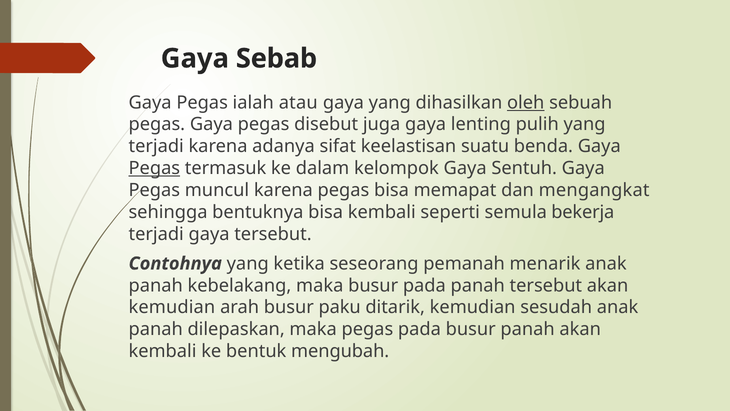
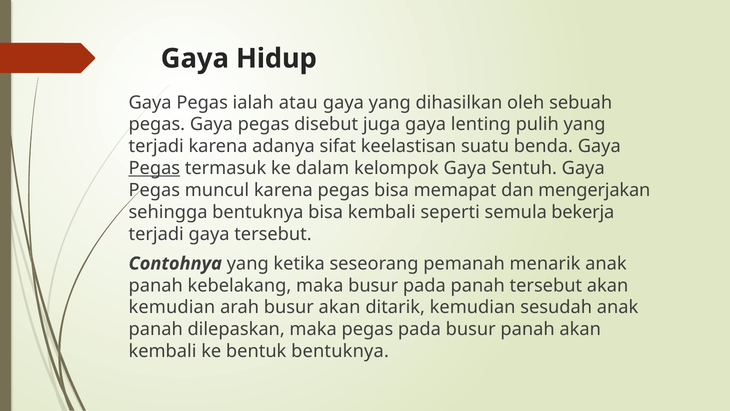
Sebab: Sebab -> Hidup
oleh underline: present -> none
mengangkat: mengangkat -> mengerjakan
busur paku: paku -> akan
bentuk mengubah: mengubah -> bentuknya
